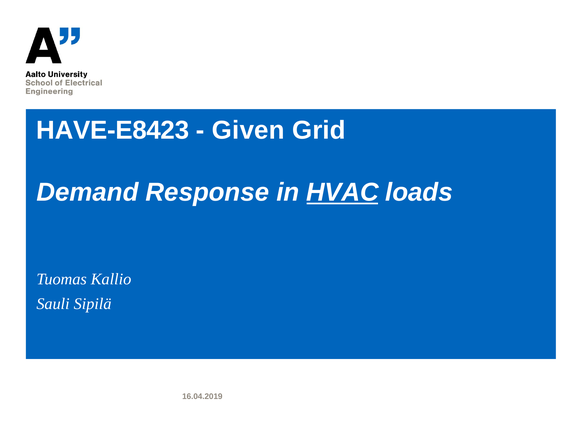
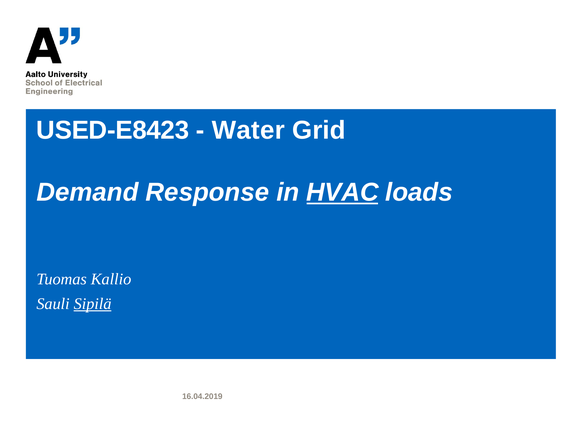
HAVE-E8423: HAVE-E8423 -> USED-E8423
Given: Given -> Water
Sipilä underline: none -> present
